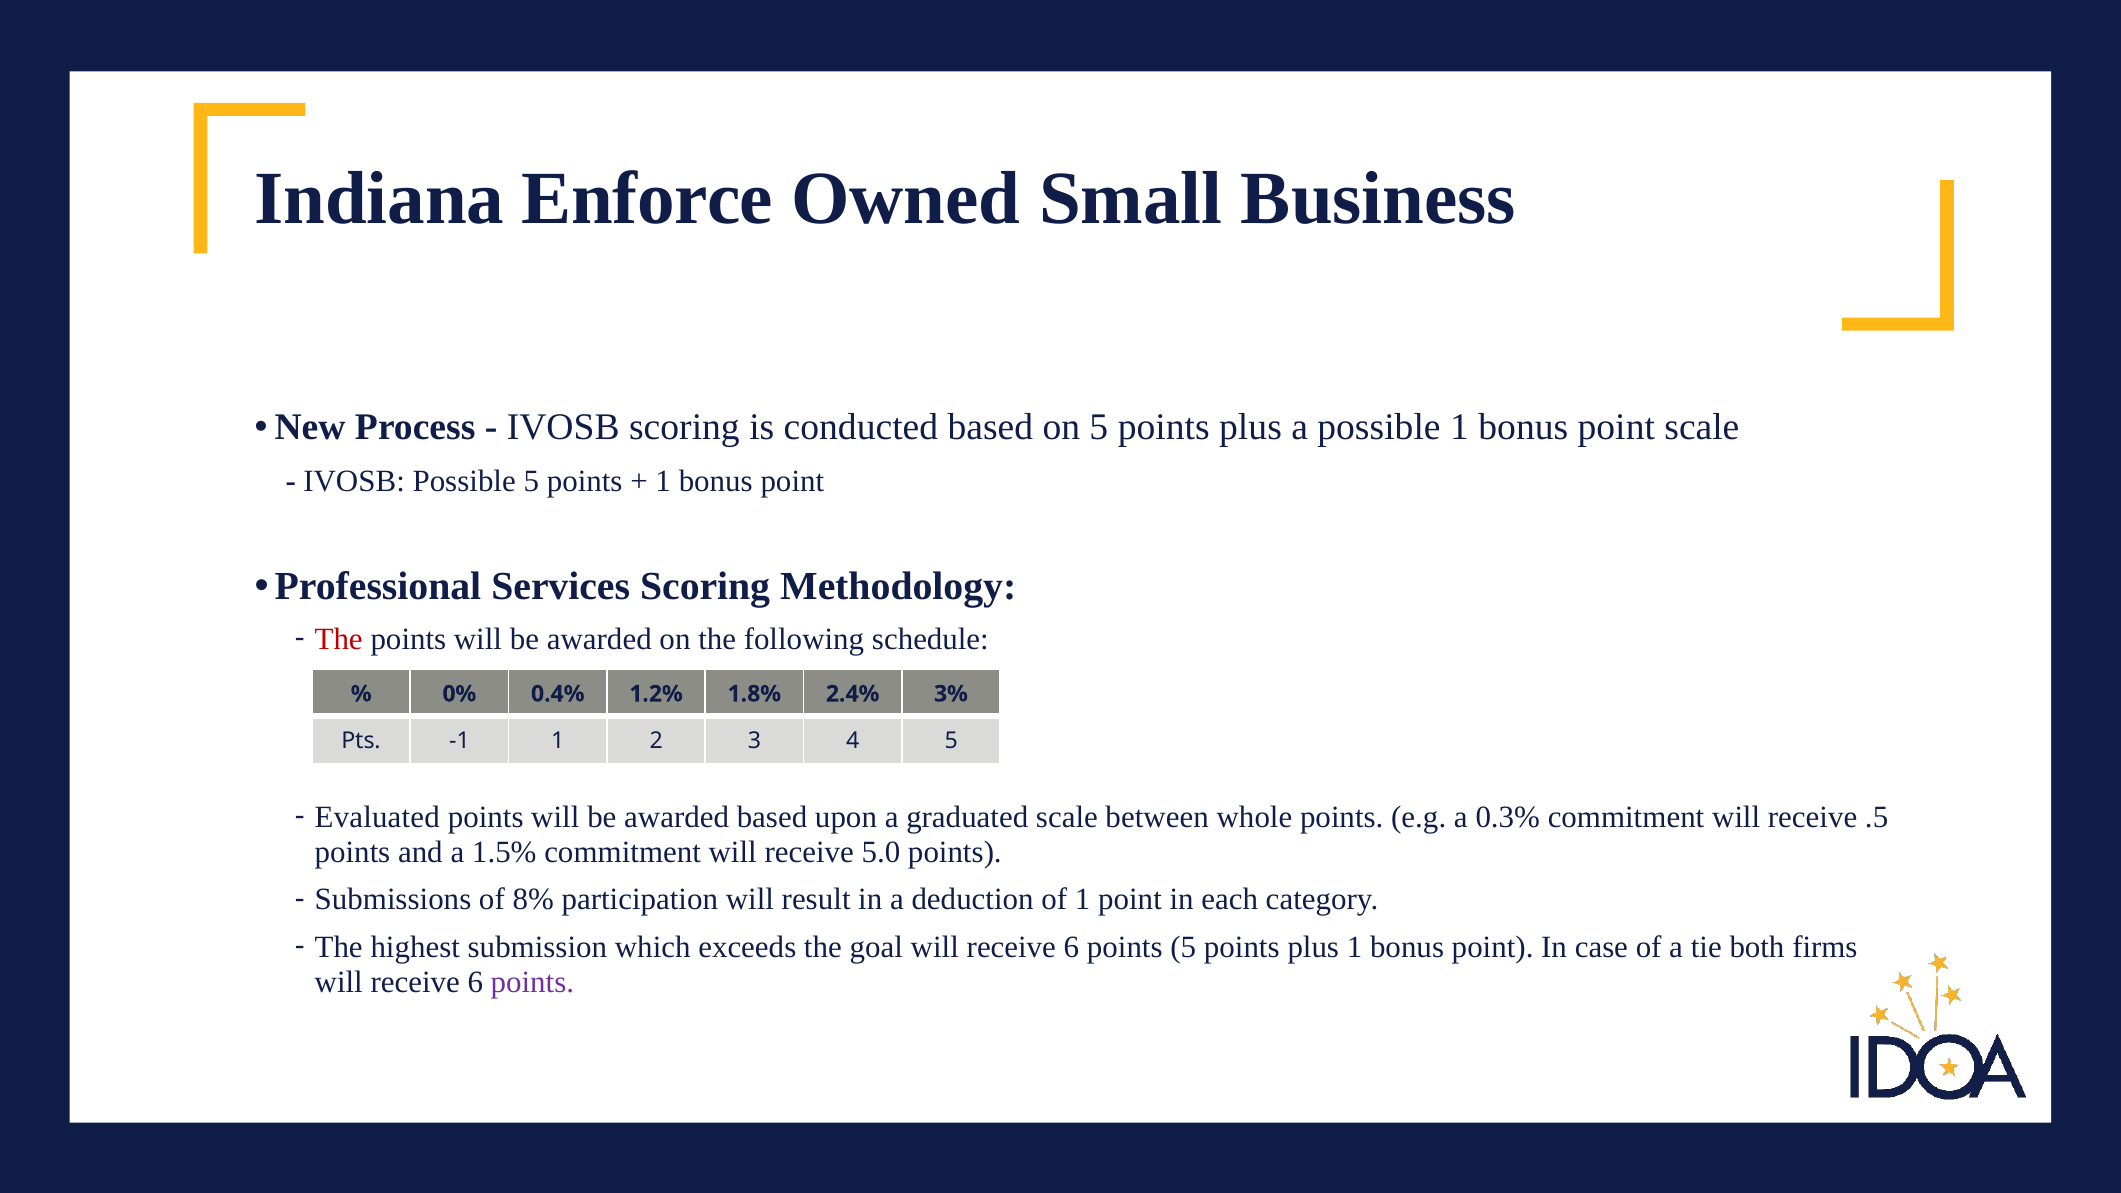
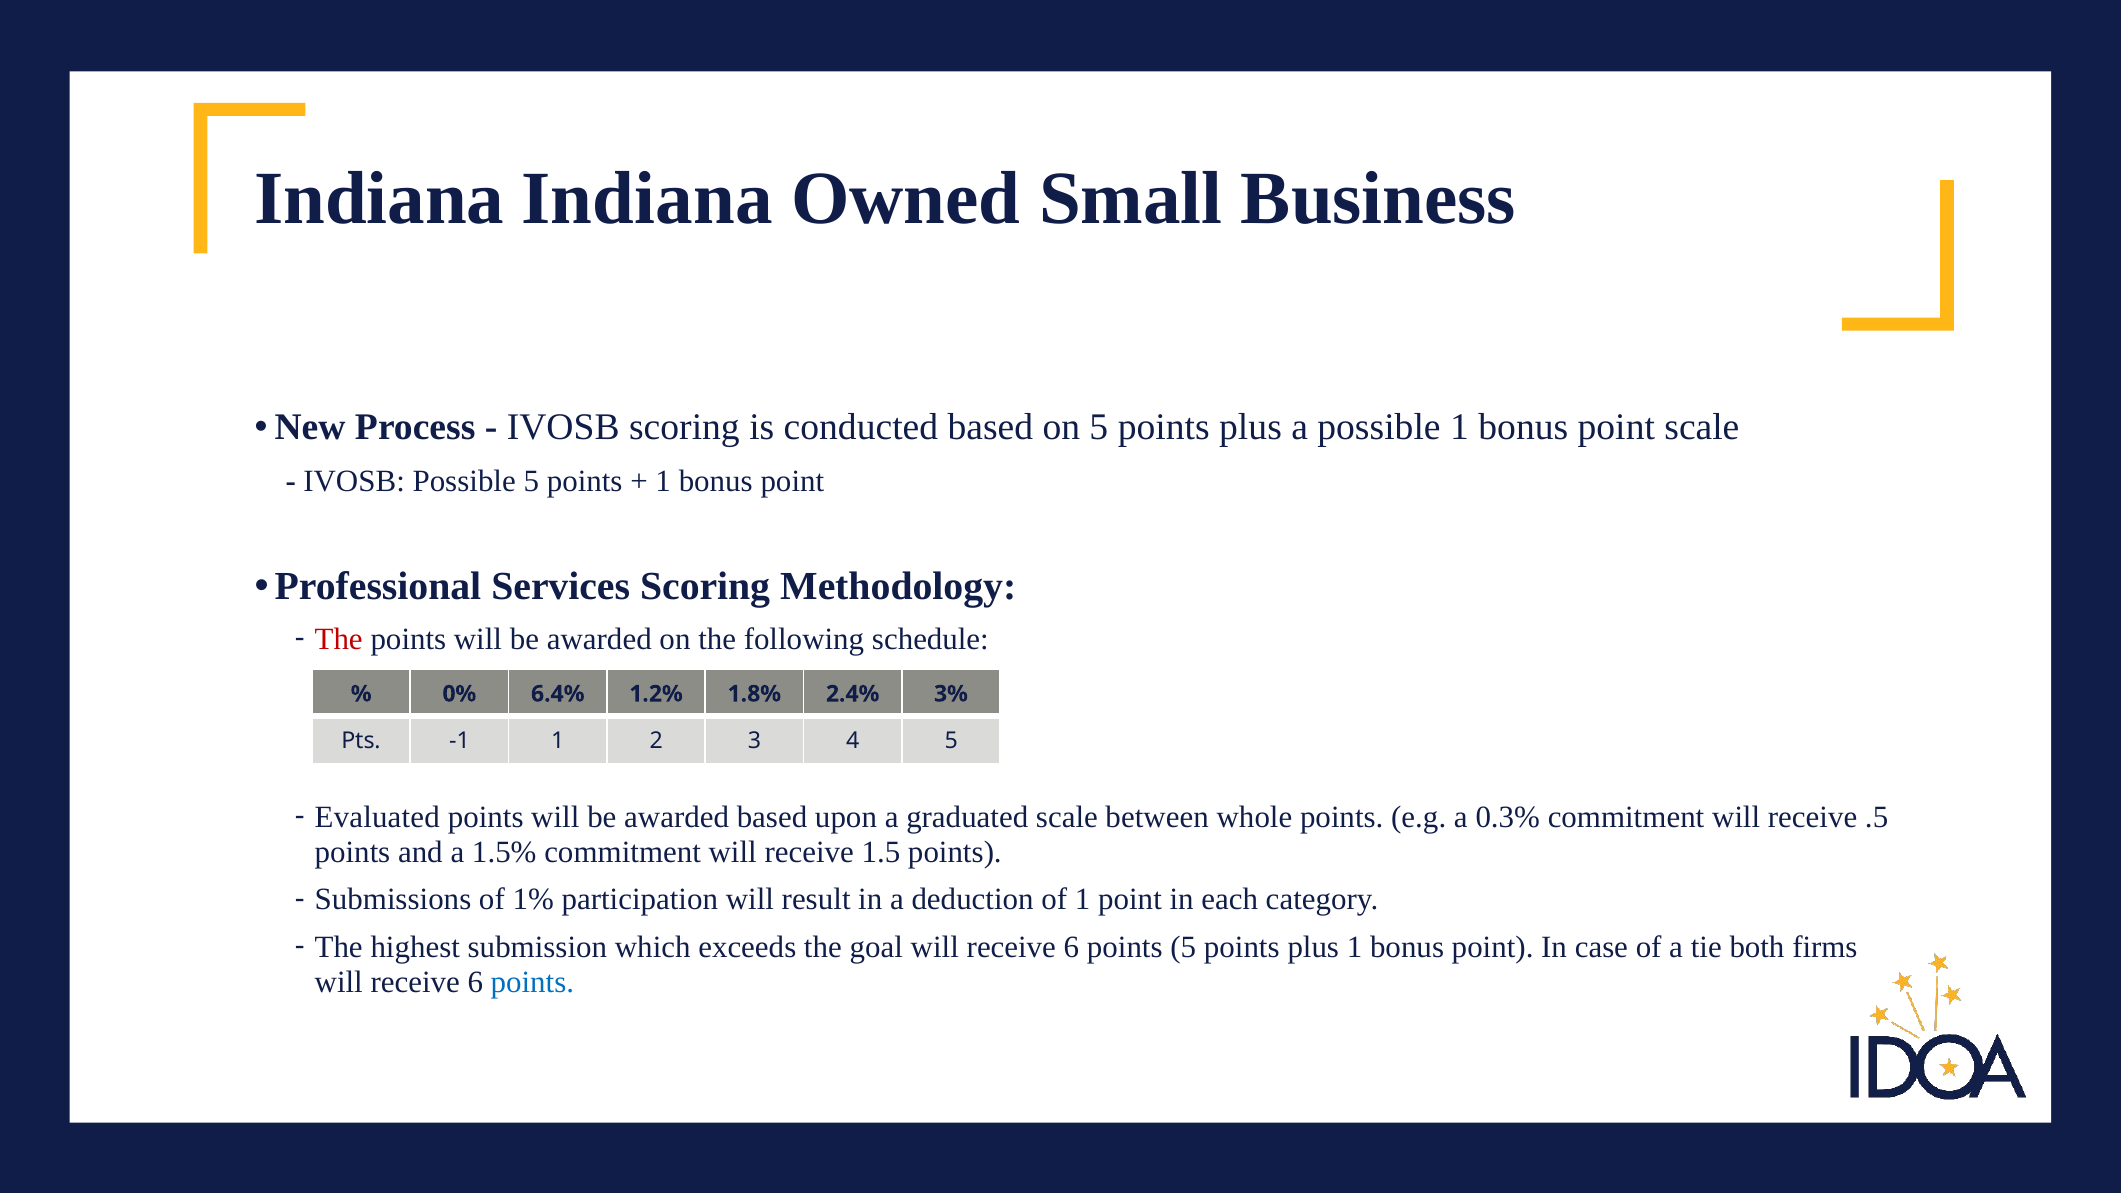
Indiana Enforce: Enforce -> Indiana
0.4%: 0.4% -> 6.4%
5.0: 5.0 -> 1.5
8%: 8% -> 1%
points at (532, 982) colour: purple -> blue
